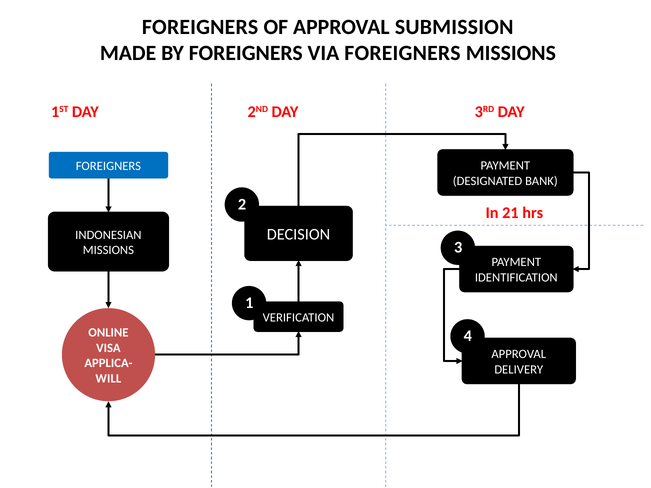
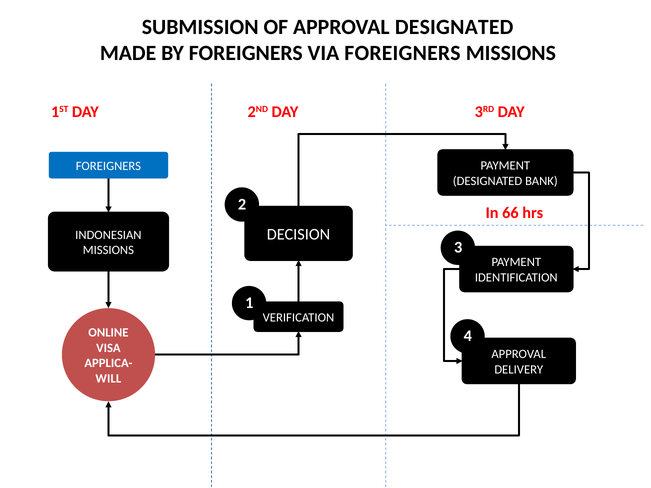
FOREIGNERS at (200, 27): FOREIGNERS -> SUBMISSION
APPROVAL SUBMISSION: SUBMISSION -> DESIGNATED
21: 21 -> 66
